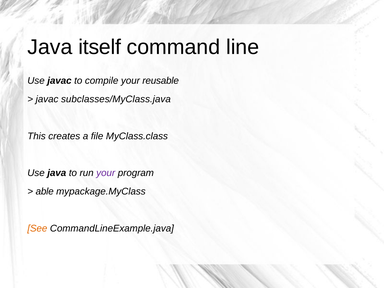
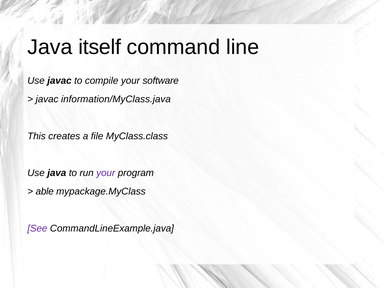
reusable: reusable -> software
subclasses/MyClass.java: subclasses/MyClass.java -> information/MyClass.java
See colour: orange -> purple
